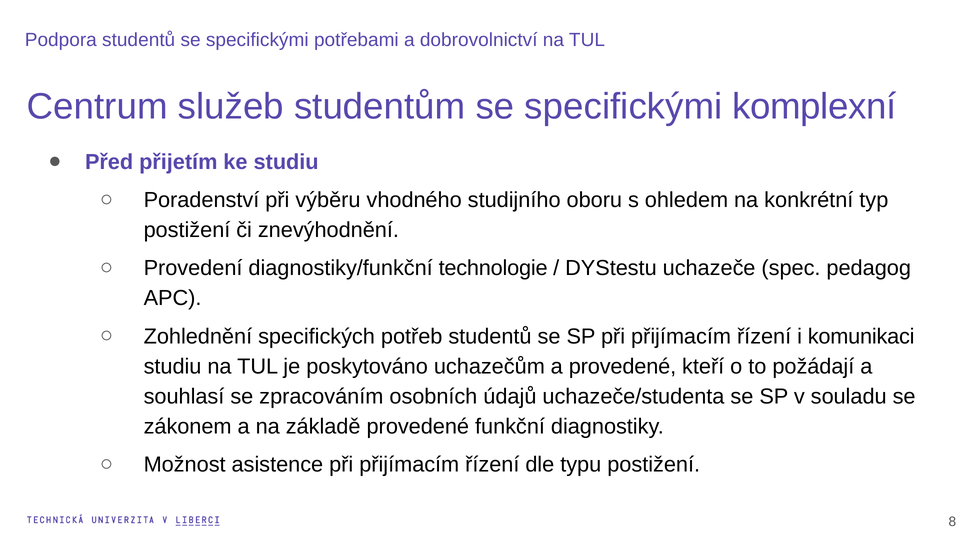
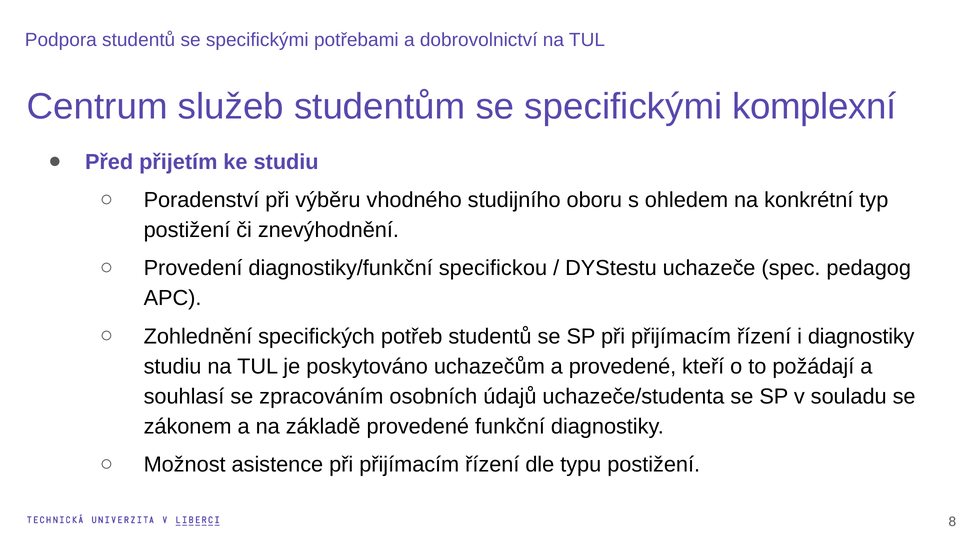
technologie: technologie -> specifickou
i komunikaci: komunikaci -> diagnostiky
